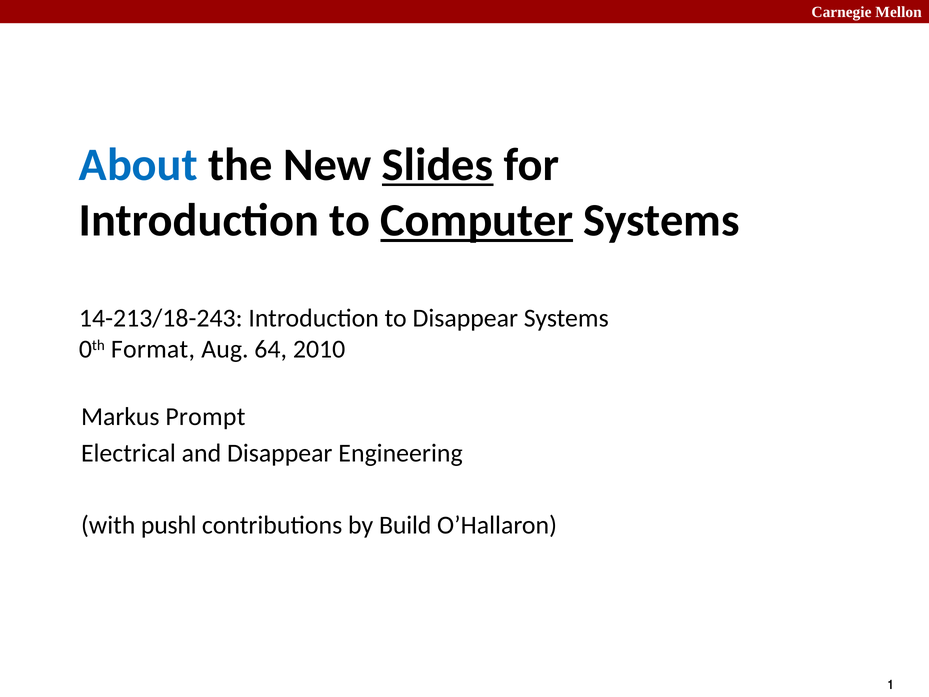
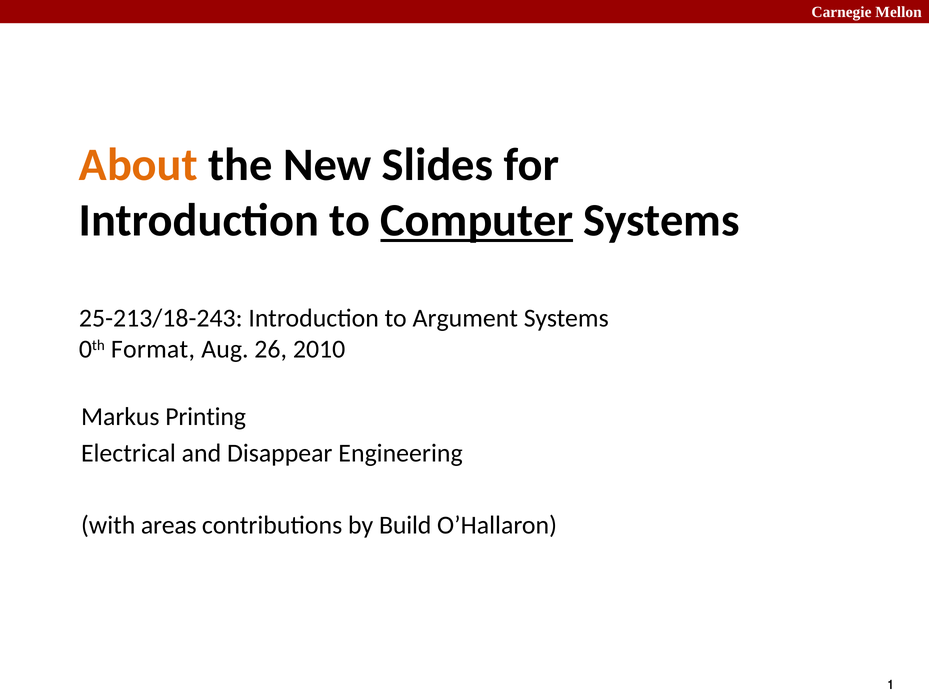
About colour: blue -> orange
Slides underline: present -> none
14-213/18-243: 14-213/18-243 -> 25-213/18-243
to Disappear: Disappear -> Argument
64: 64 -> 26
Prompt: Prompt -> Printing
pushl: pushl -> areas
